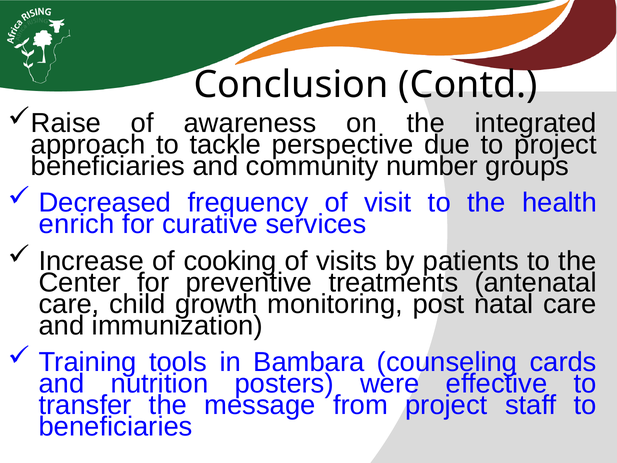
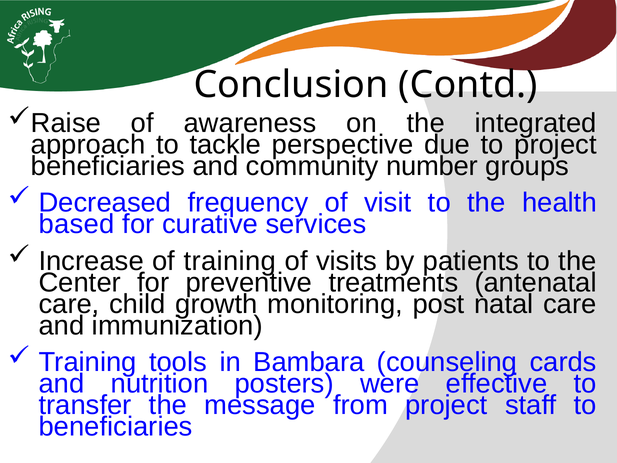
enrich: enrich -> based
of cooking: cooking -> training
